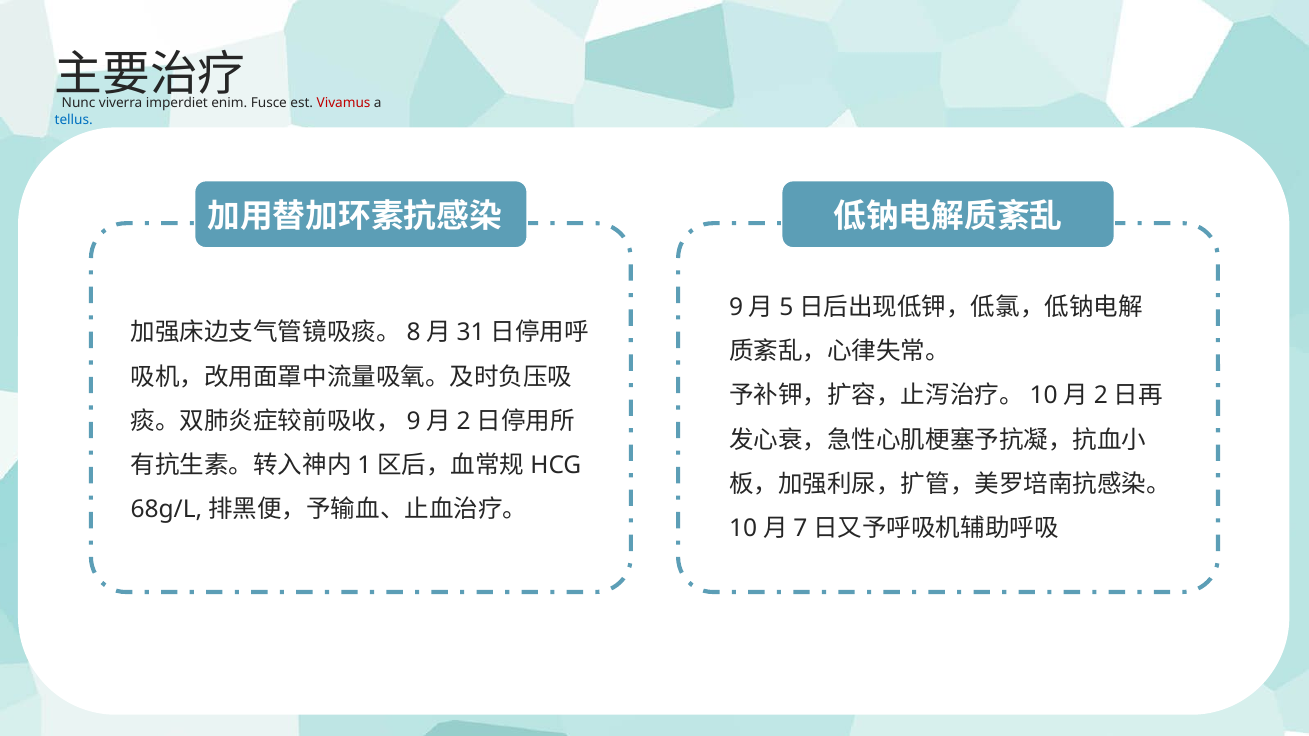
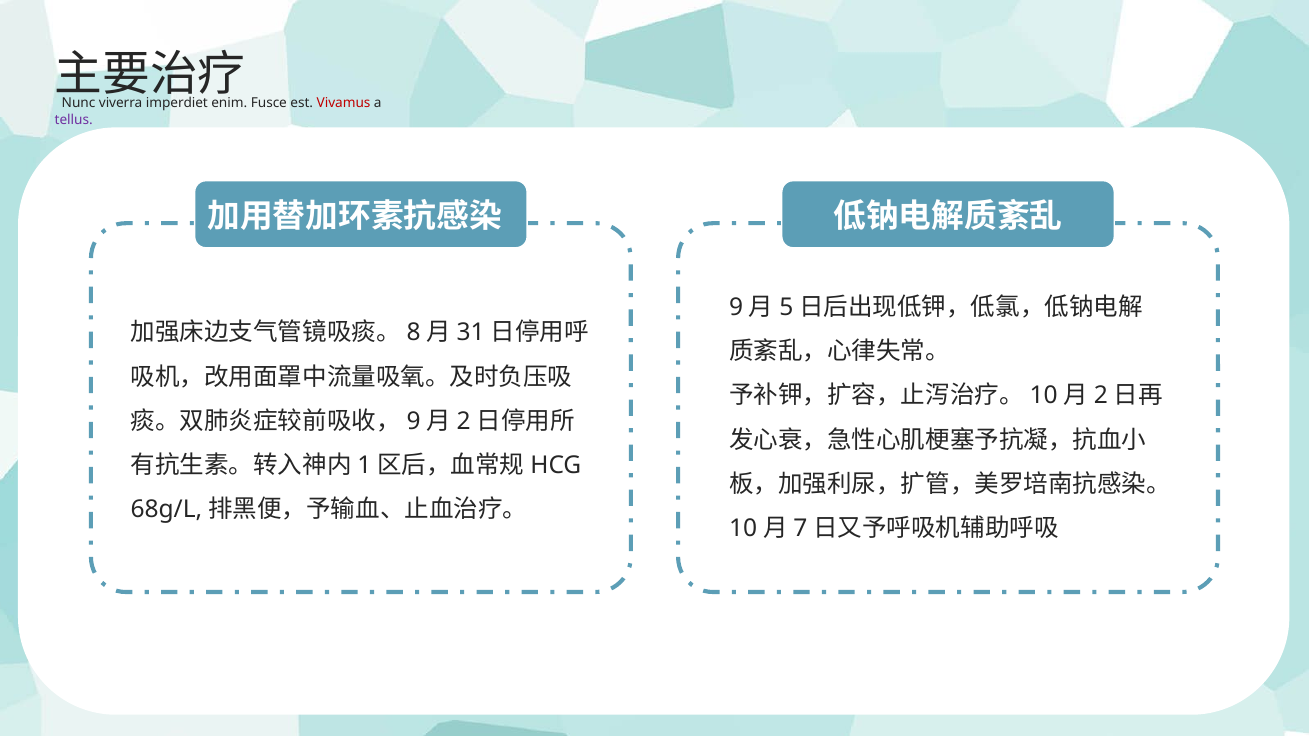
tellus colour: blue -> purple
